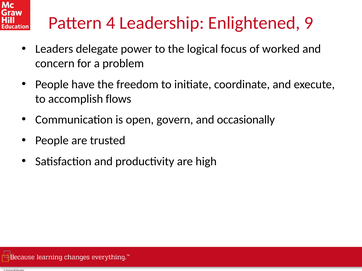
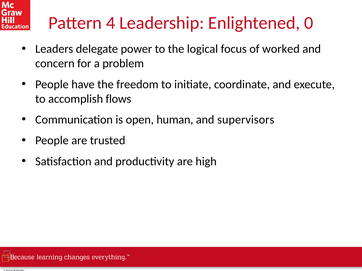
9: 9 -> 0
govern: govern -> human
occasionally: occasionally -> supervisors
